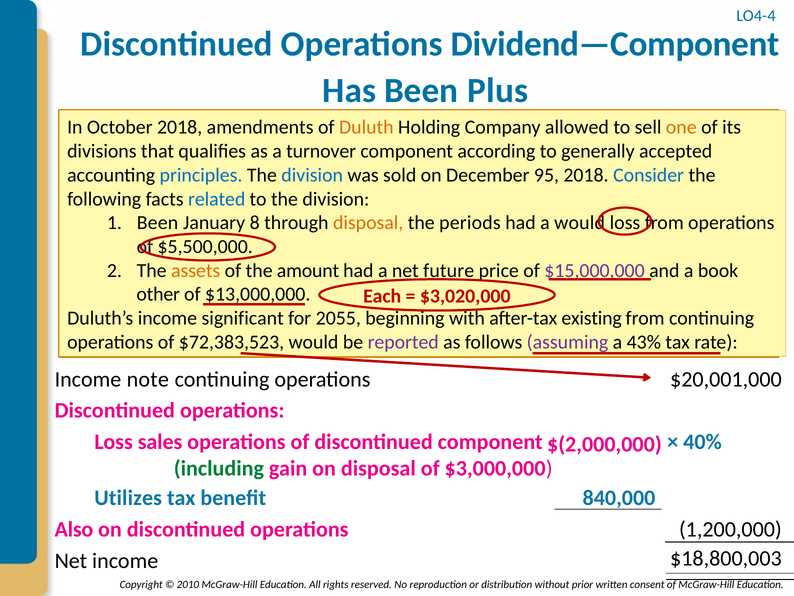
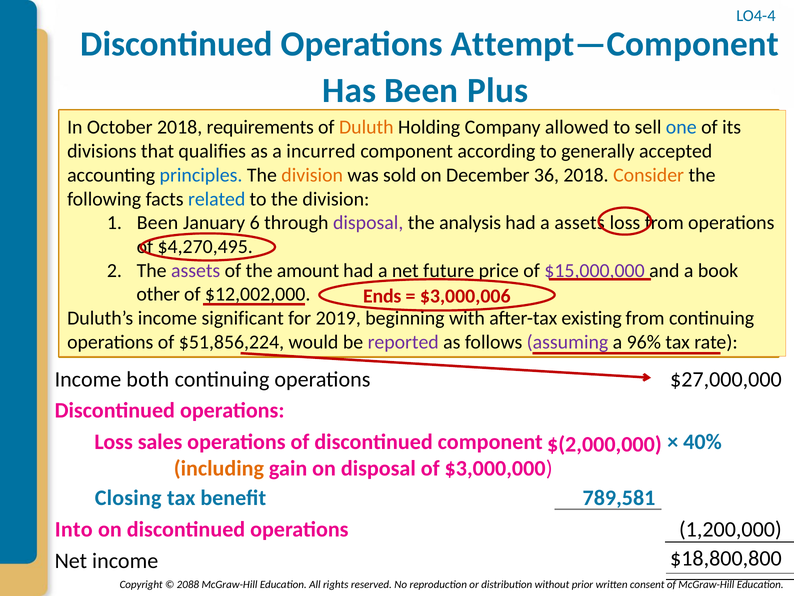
Dividend—Component: Dividend—Component -> Attempt—Component
amendments: amendments -> requirements
one colour: orange -> blue
turnover: turnover -> incurred
division at (312, 175) colour: blue -> orange
95: 95 -> 36
Consider colour: blue -> orange
8: 8 -> 6
disposal at (368, 223) colour: orange -> purple
periods: periods -> analysis
a would: would -> assets
$5,500,000: $5,500,000 -> $4,270,495
assets at (196, 270) colour: orange -> purple
$13,000,000: $13,000,000 -> $12,002,000
Each: Each -> Ends
$3,020,000: $3,020,000 -> $3,000,006
2055: 2055 -> 2019
$72,383,523: $72,383,523 -> $51,856,224
43%: 43% -> 96%
note: note -> both
$20,001,000: $20,001,000 -> $27,000,000
including colour: green -> orange
Utilizes: Utilizes -> Closing
840,000: 840,000 -> 789,581
Also: Also -> Into
$18,800,003: $18,800,003 -> $18,800,800
2010: 2010 -> 2088
